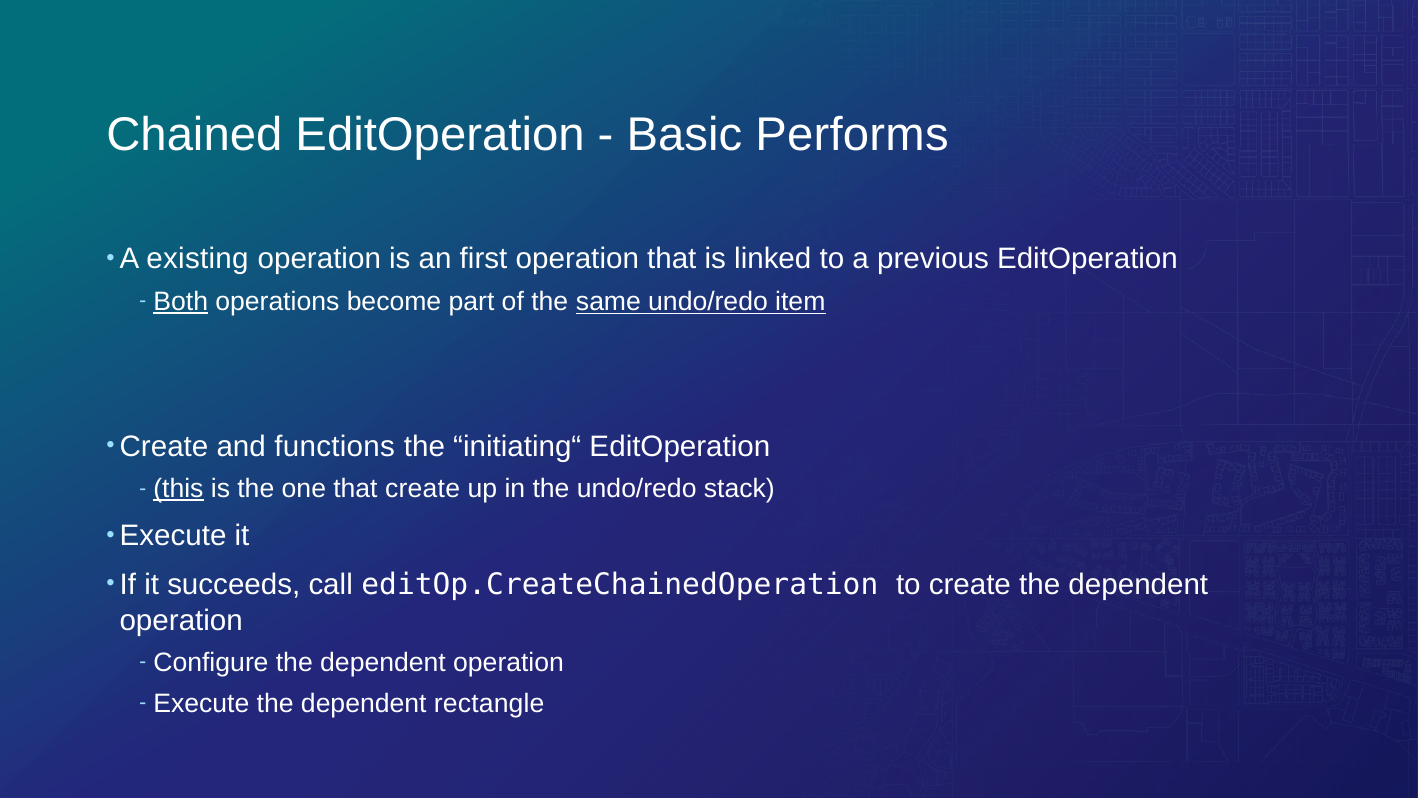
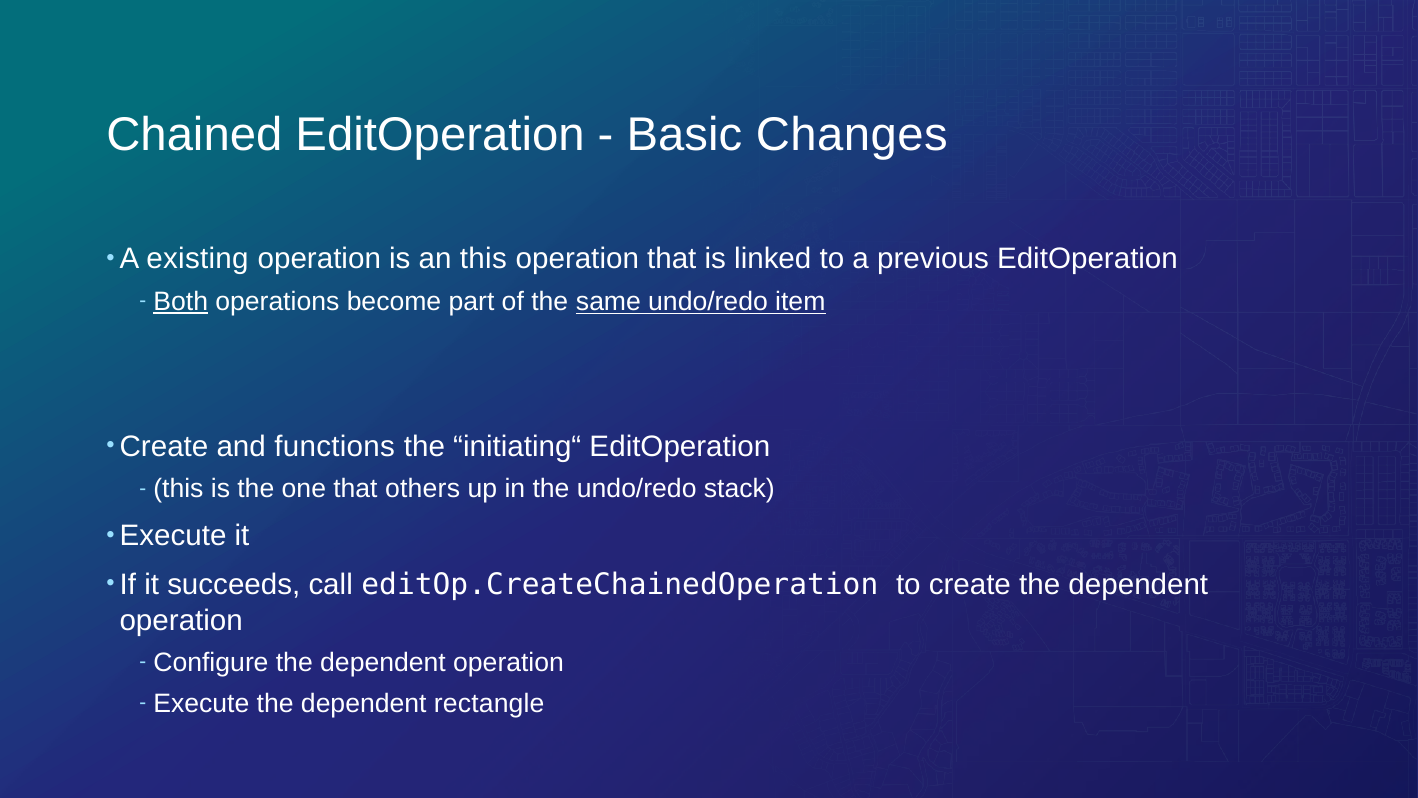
Performs: Performs -> Changes
an first: first -> this
this at (178, 489) underline: present -> none
that create: create -> others
